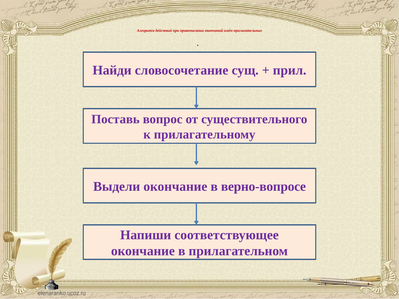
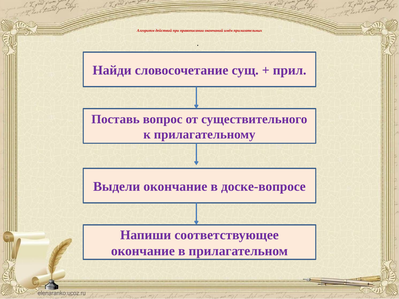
верно-вопросе: верно-вопросе -> доске-вопросе
